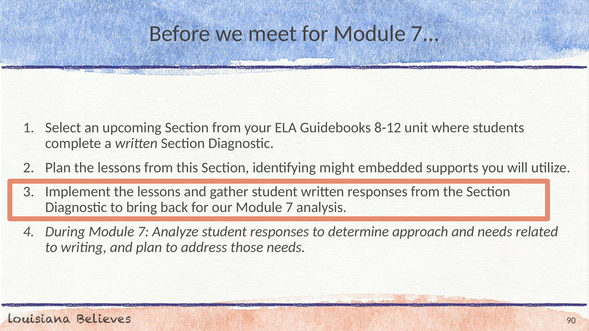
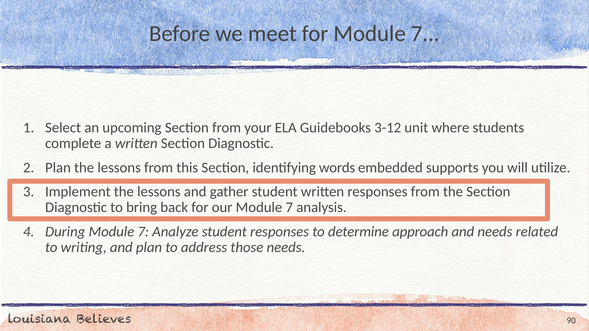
8-12: 8-12 -> 3-12
might: might -> words
